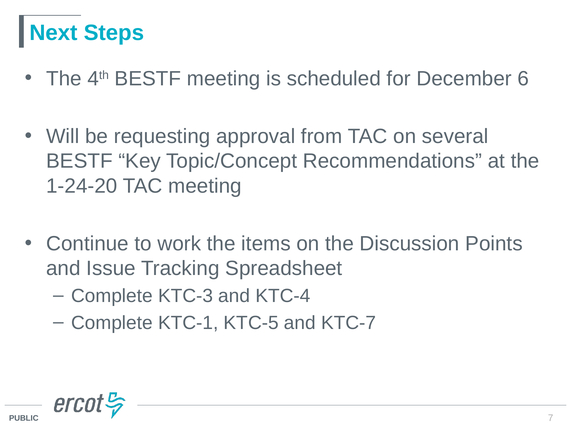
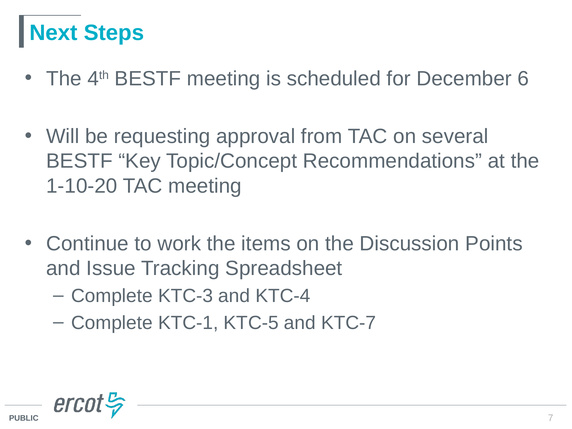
1-24-20: 1-24-20 -> 1-10-20
